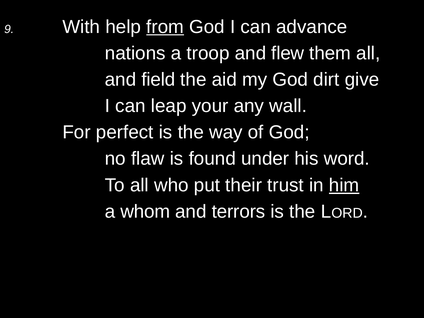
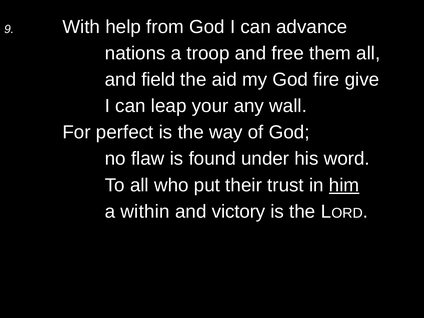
from underline: present -> none
flew: flew -> free
dirt: dirt -> fire
whom: whom -> within
terrors: terrors -> victory
